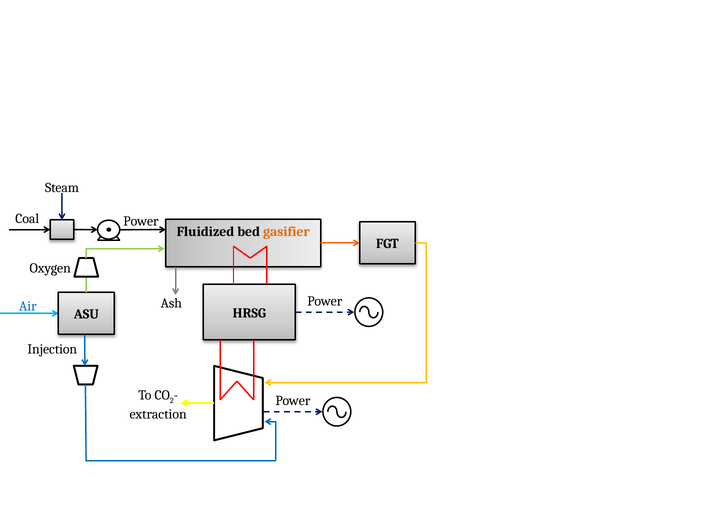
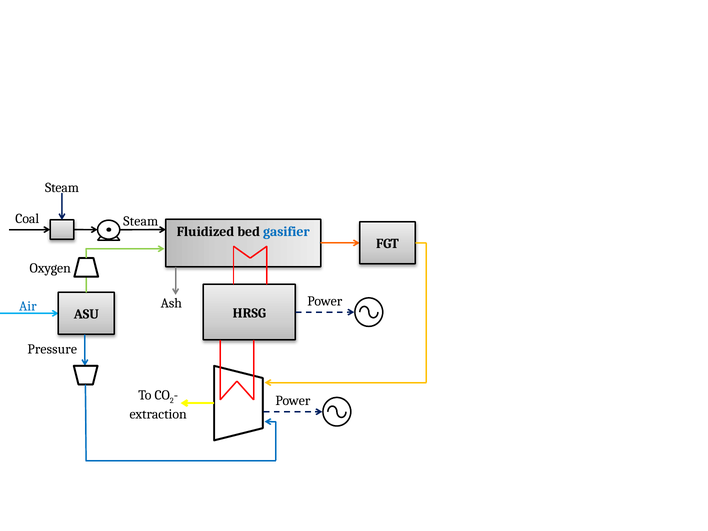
Power at (141, 221): Power -> Steam
gasifier colour: orange -> blue
Injection: Injection -> Pressure
